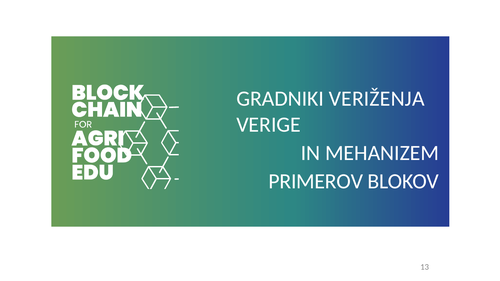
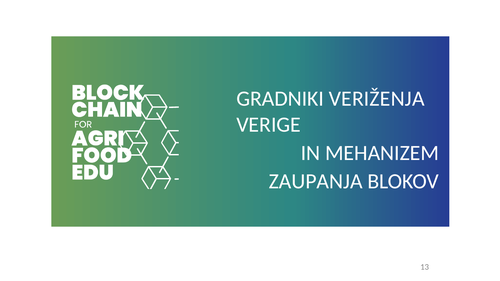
PRIMEROV: PRIMEROV -> ZAUPANJA
